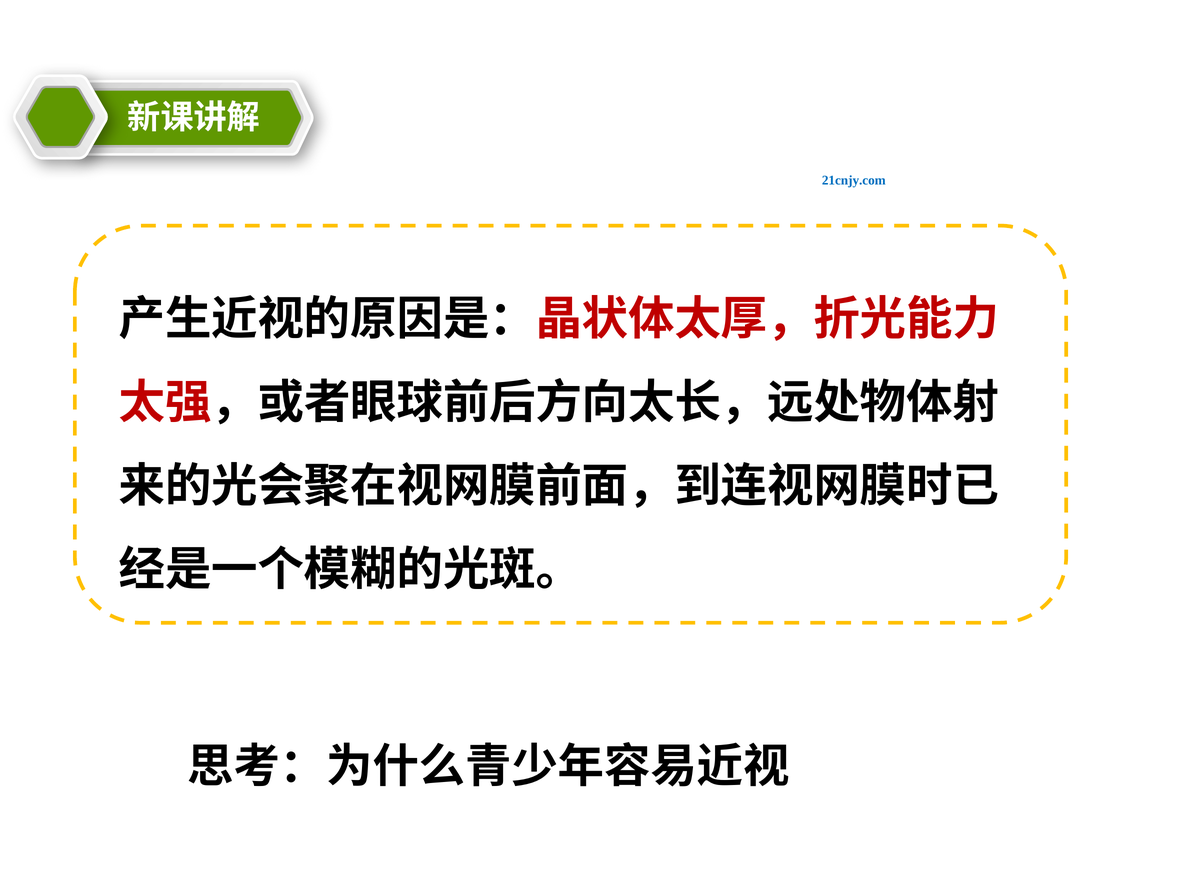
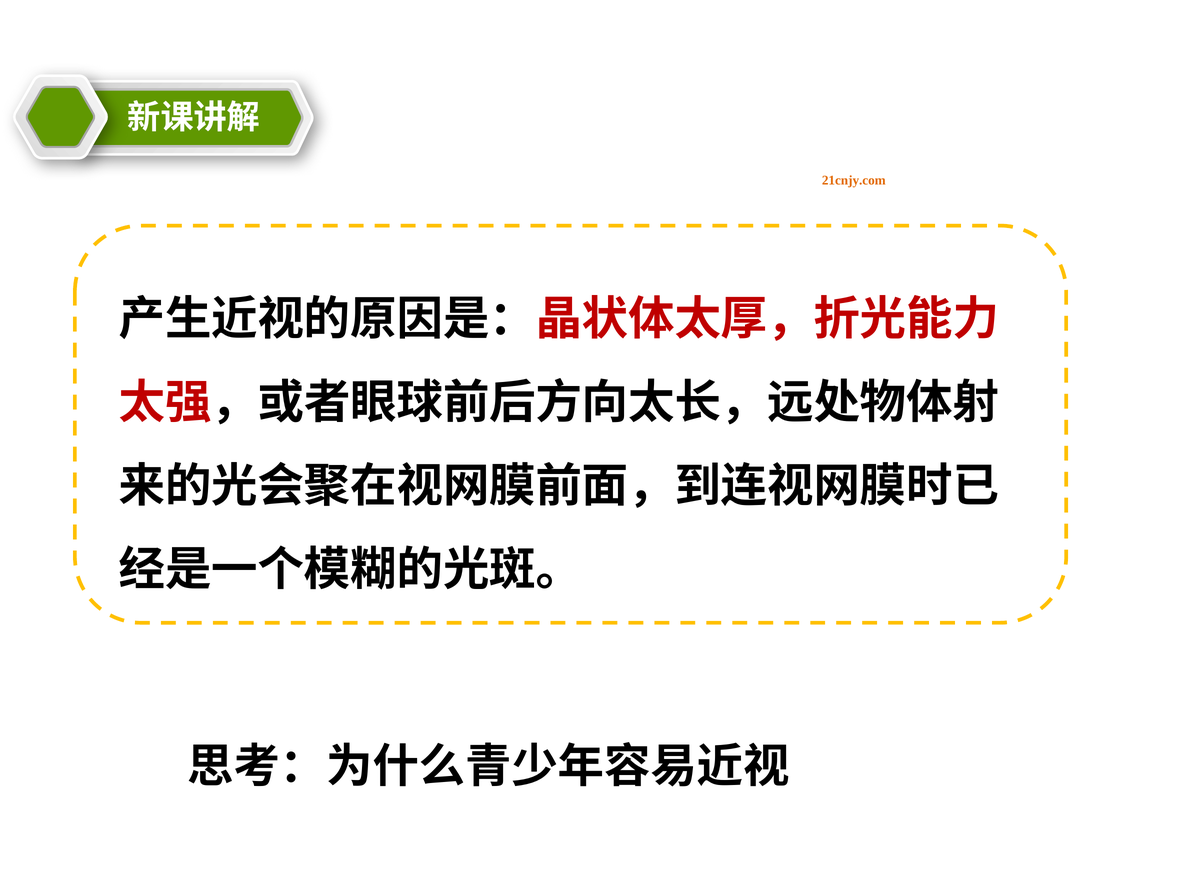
21cnjy.com at (854, 180) colour: blue -> orange
